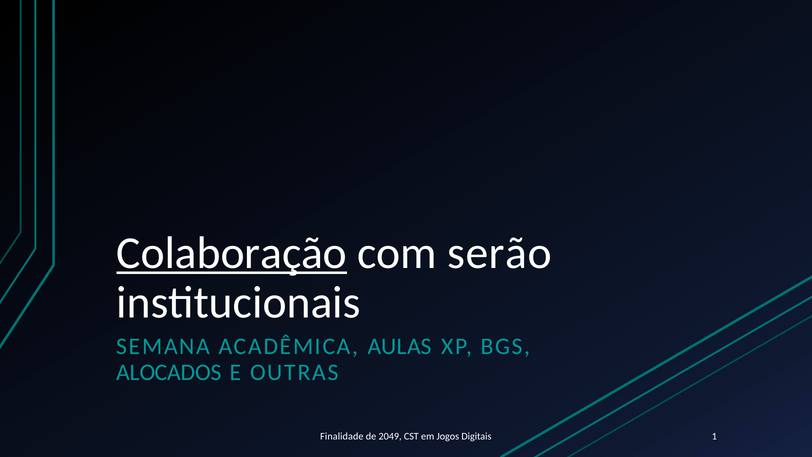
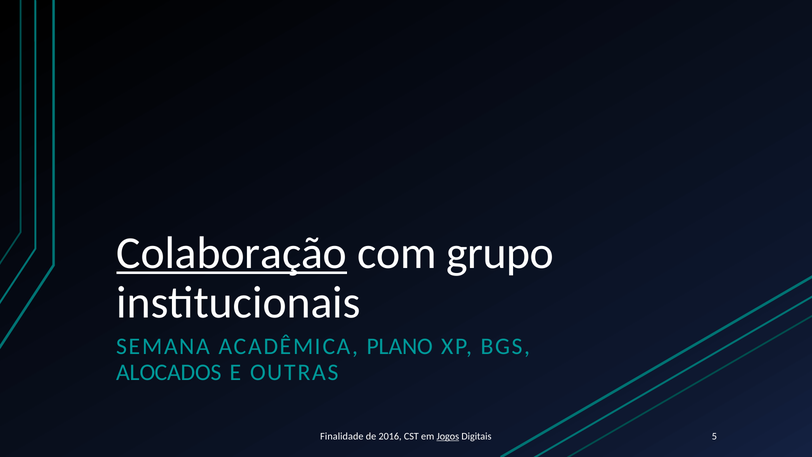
serão: serão -> grupo
AULAS: AULAS -> PLANO
2049: 2049 -> 2016
Jogos underline: none -> present
1: 1 -> 5
